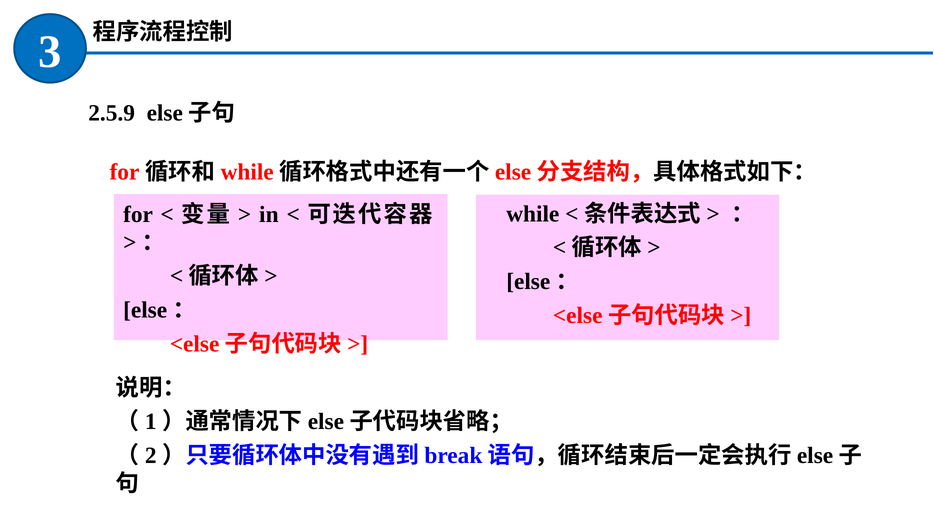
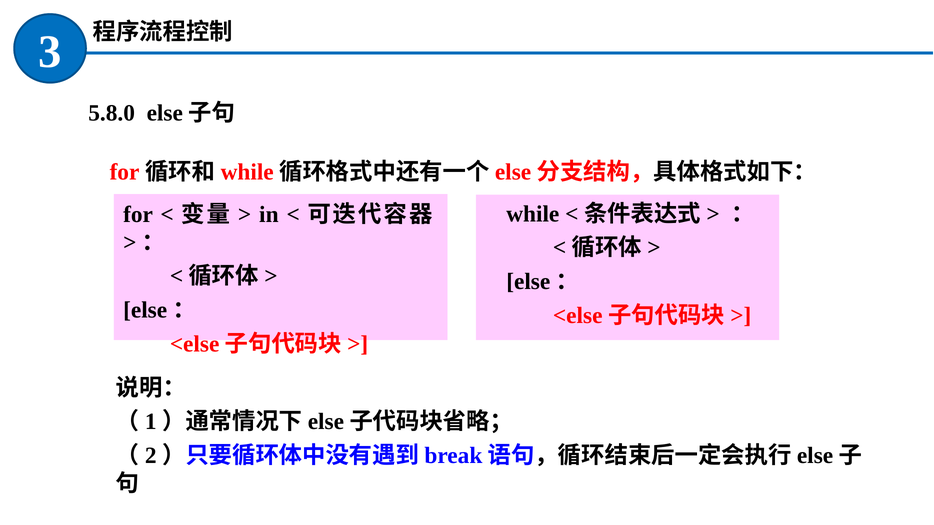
2.5.9: 2.5.9 -> 5.8.0
